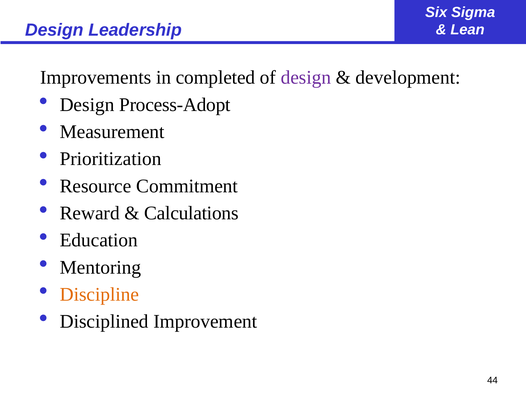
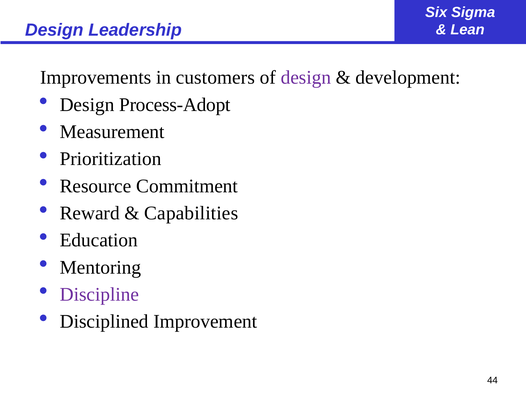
completed: completed -> customers
Calculations: Calculations -> Capabilities
Discipline colour: orange -> purple
